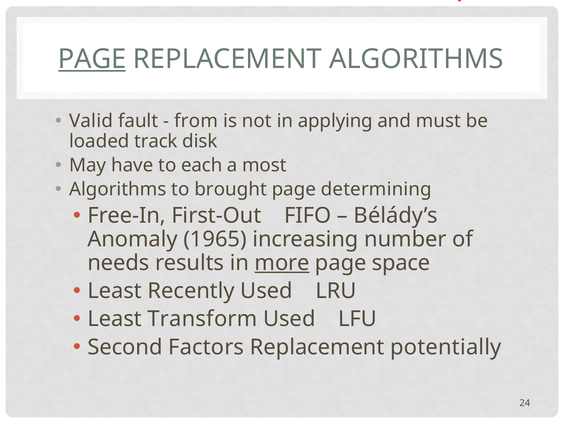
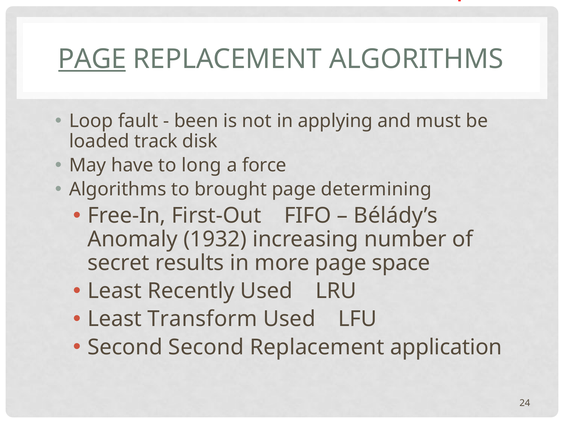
Valid: Valid -> Loop
from: from -> been
each: each -> long
most: most -> force
1965: 1965 -> 1932
needs: needs -> secret
more underline: present -> none
Second Factors: Factors -> Second
potentially: potentially -> application
